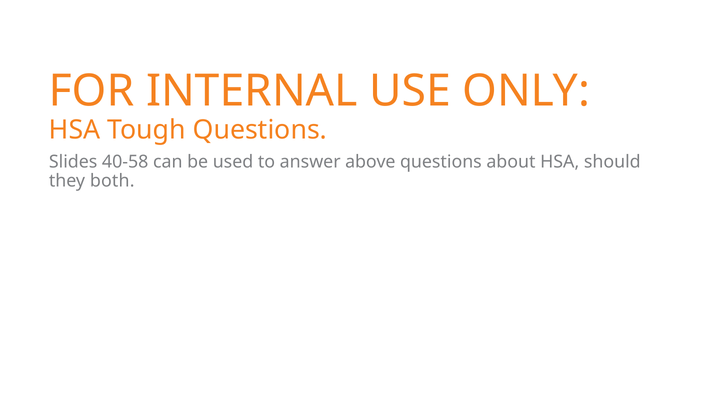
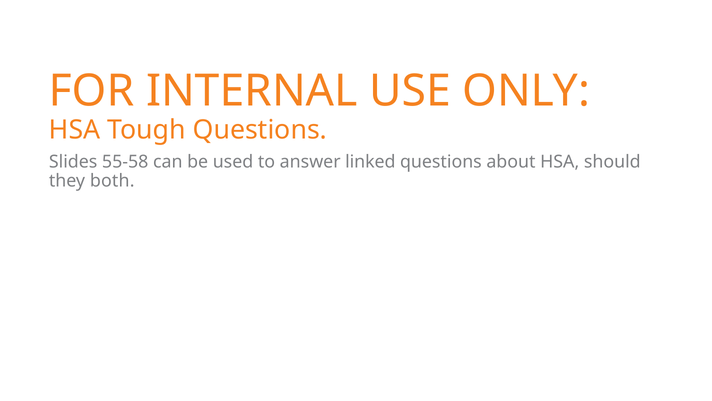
40-58: 40-58 -> 55-58
above: above -> linked
